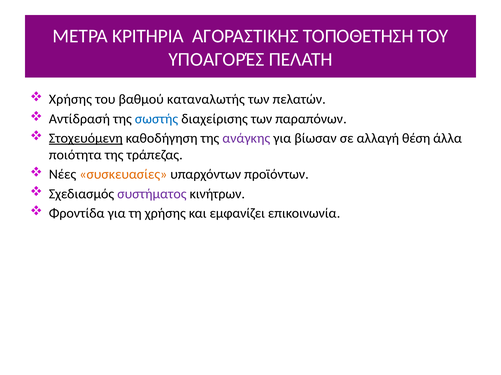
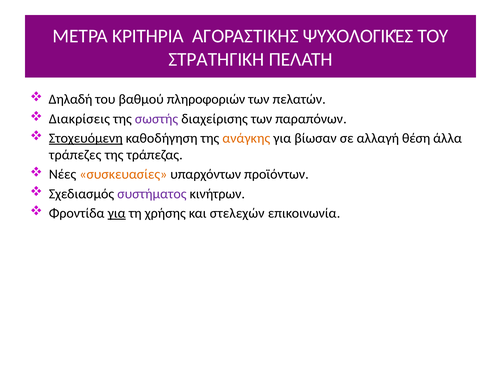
ΤΟΠΟΘΕΤΗΣΗ: ΤΟΠΟΘΕΤΗΣΗ -> ΨΥΧΟΛΟΓΙΚΈΣ
ΥΠΟΑΓΟΡΈΣ: ΥΠΟΑΓΟΡΈΣ -> ΣΤΡΑΤΗΓΙΚΗ
Χρήσης at (70, 100): Χρήσης -> Δηλαδή
καταναλωτής: καταναλωτής -> πληροφοριών
Αντίδρασή: Αντίδρασή -> Διακρίσεις
σωστής colour: blue -> purple
ανάγκης colour: purple -> orange
ποιότητα: ποιότητα -> τράπεζες
για at (117, 214) underline: none -> present
εμφανίζει: εμφανίζει -> στελεχών
